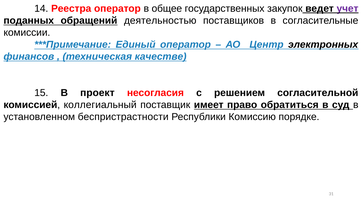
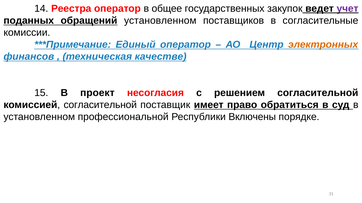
обращений деятельностью: деятельностью -> установленном
электронных colour: black -> orange
комиссией коллегиальный: коллегиальный -> согласительной
беспристрастности: беспристрастности -> профессиональной
Комиссию: Комиссию -> Включены
